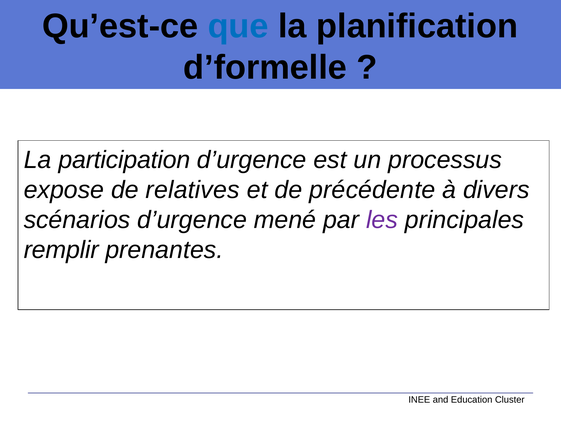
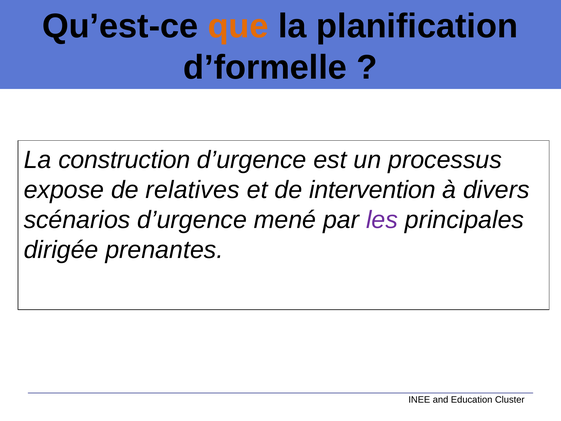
que colour: blue -> orange
participation: participation -> construction
précédente: précédente -> intervention
remplir: remplir -> dirigée
